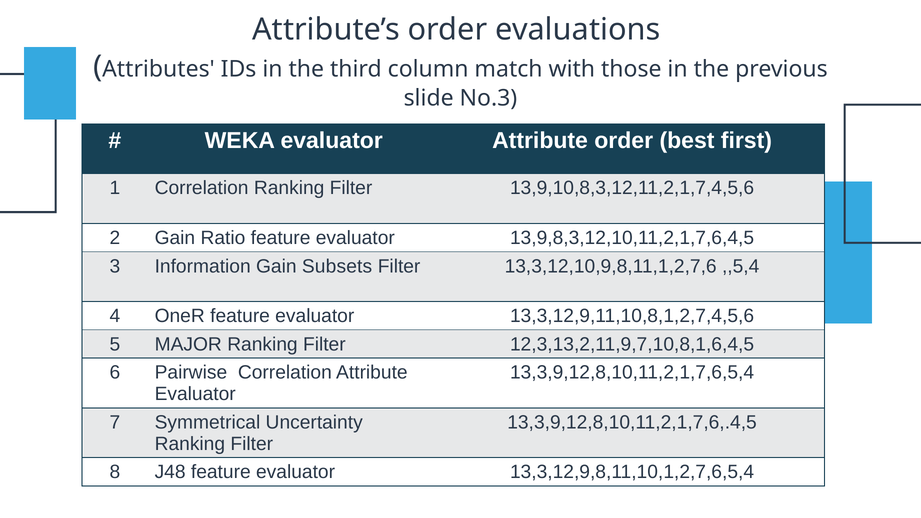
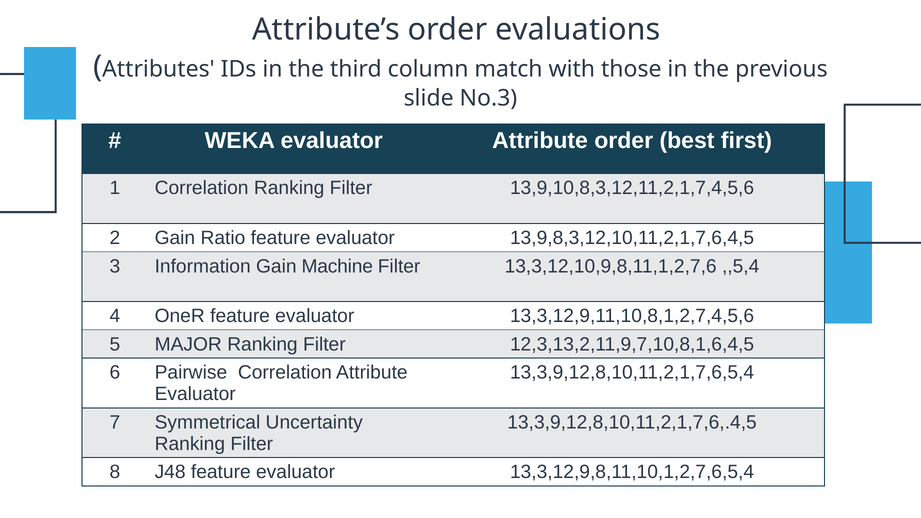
Subsets: Subsets -> Machine
